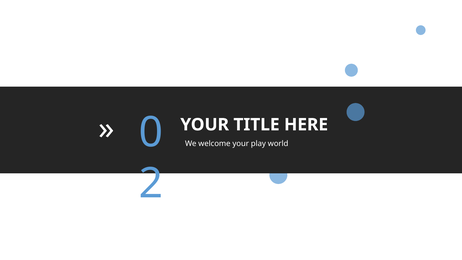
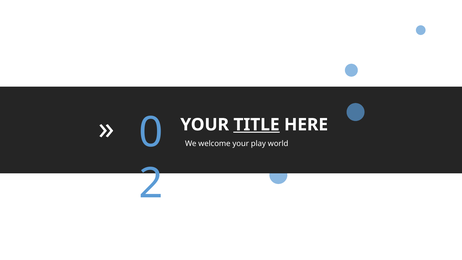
TITLE underline: none -> present
